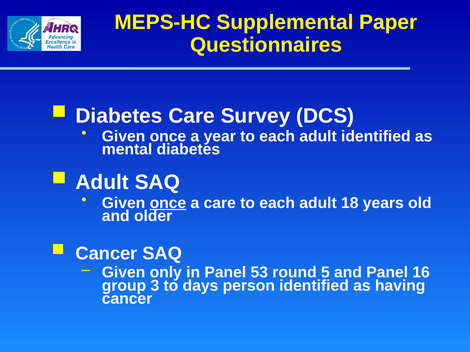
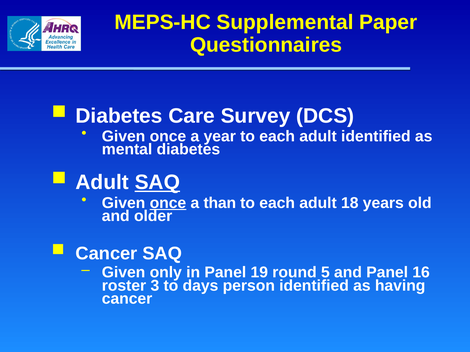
SAQ at (157, 183) underline: none -> present
a care: care -> than
53: 53 -> 19
group: group -> roster
